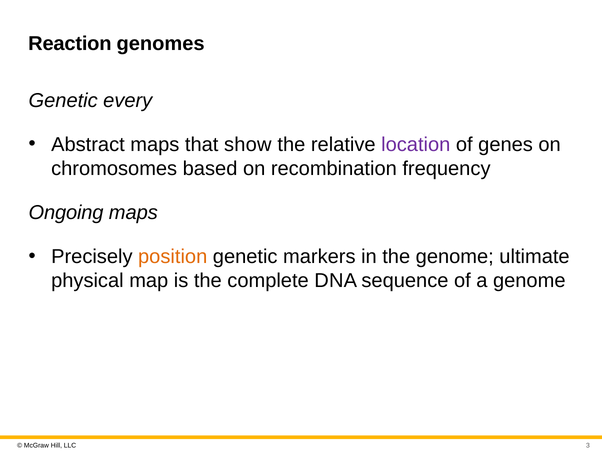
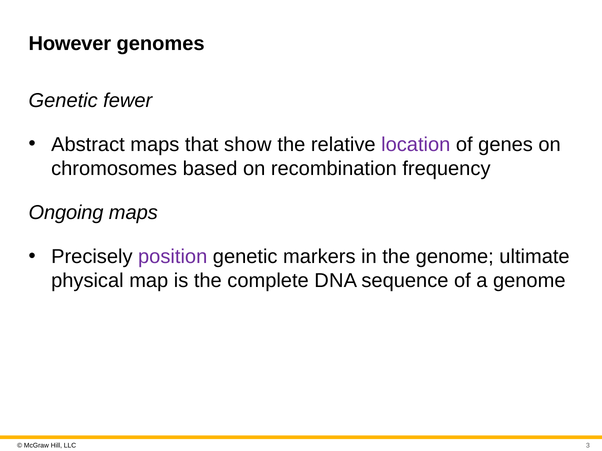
Reaction: Reaction -> However
every: every -> fewer
position colour: orange -> purple
